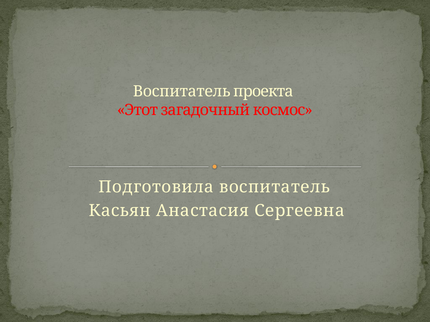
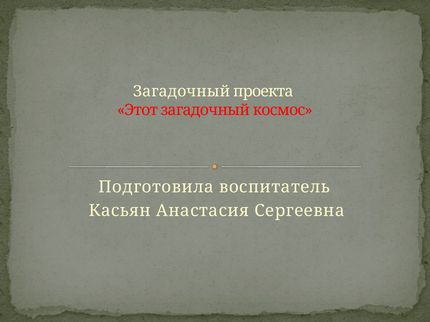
Воспитатель at (182, 92): Воспитатель -> Загадочный
